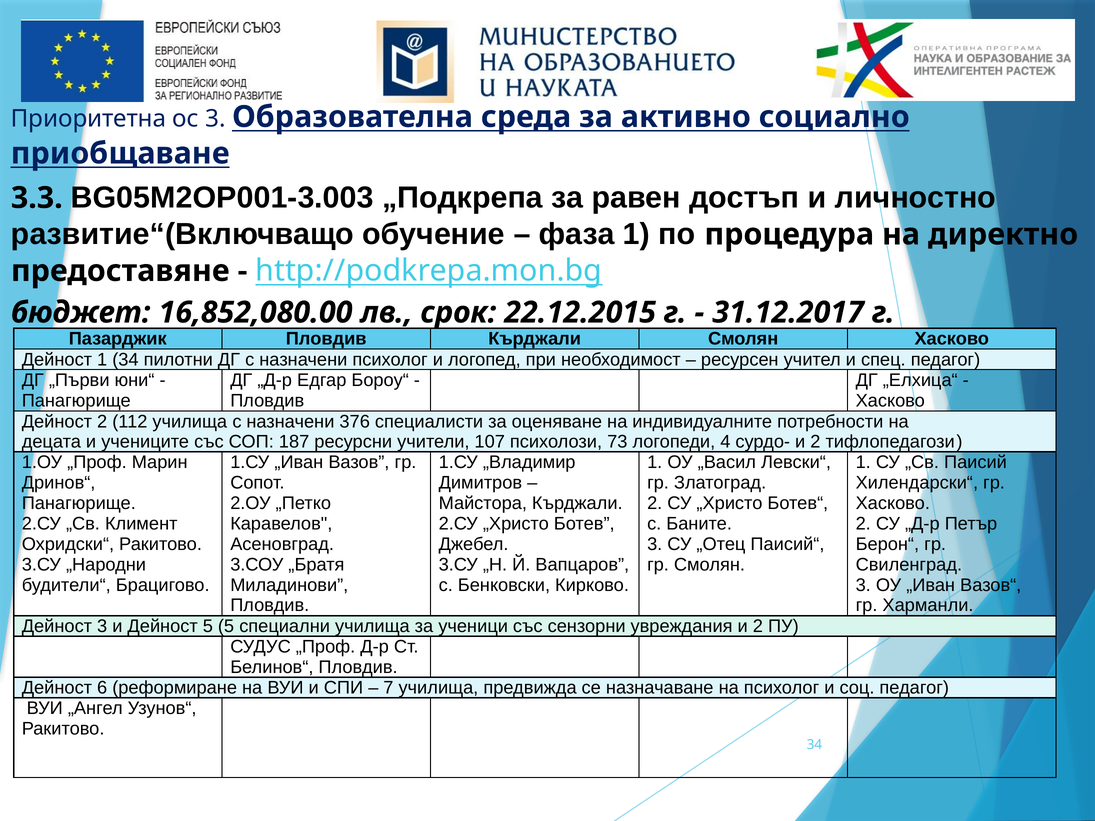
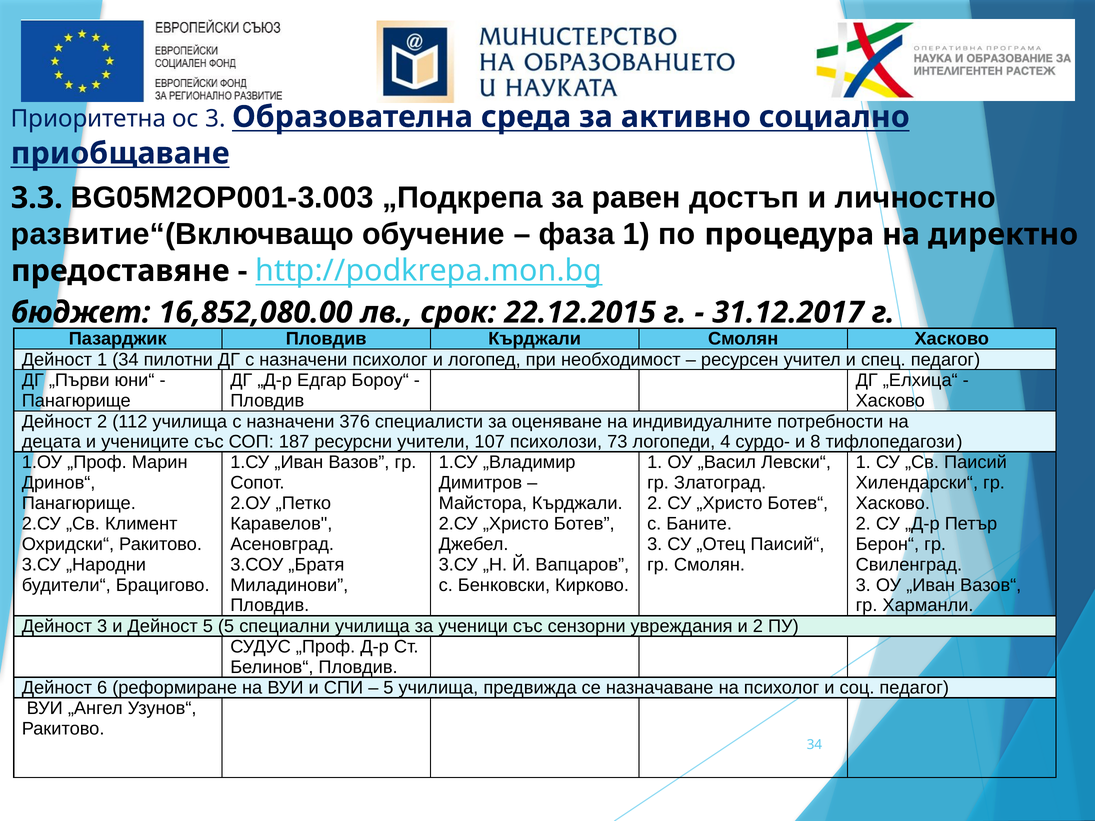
сурдо- и 2: 2 -> 8
7 at (388, 688): 7 -> 5
